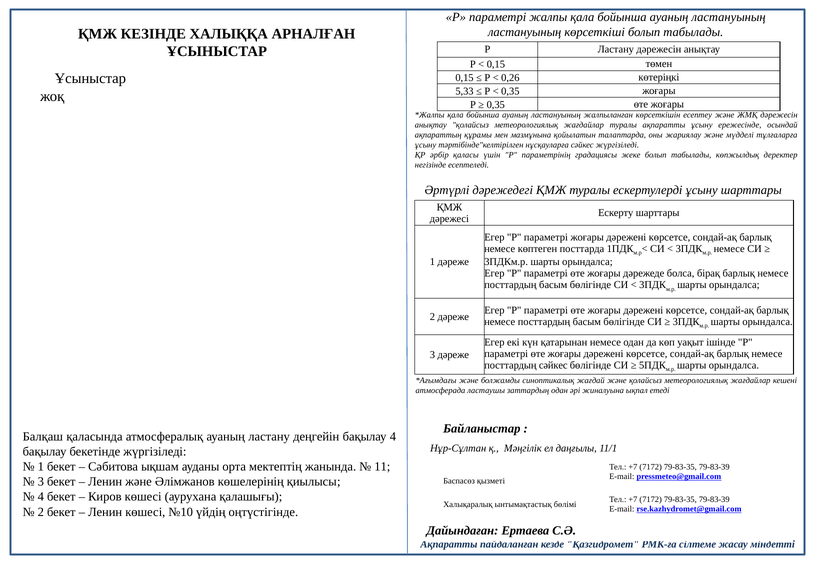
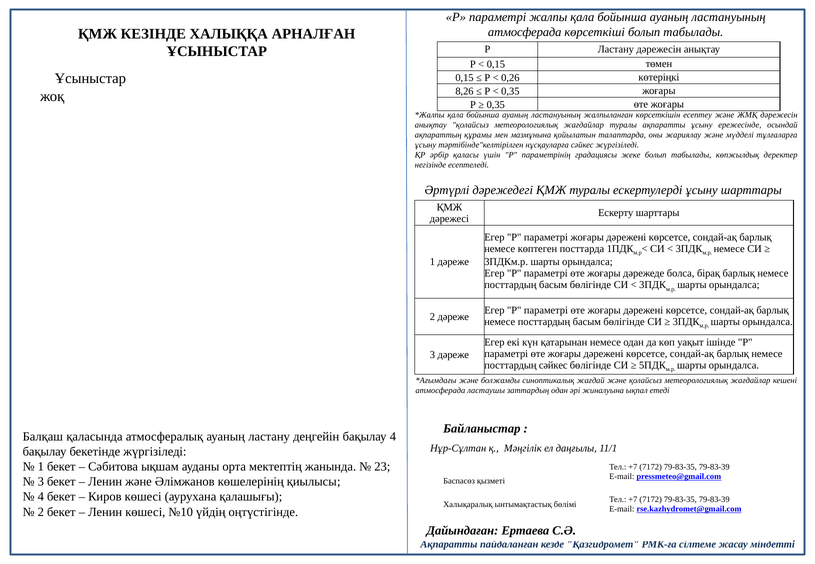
ластануының at (525, 32): ластануының -> атмосферада
5,33: 5,33 -> 8,26
11: 11 -> 23
